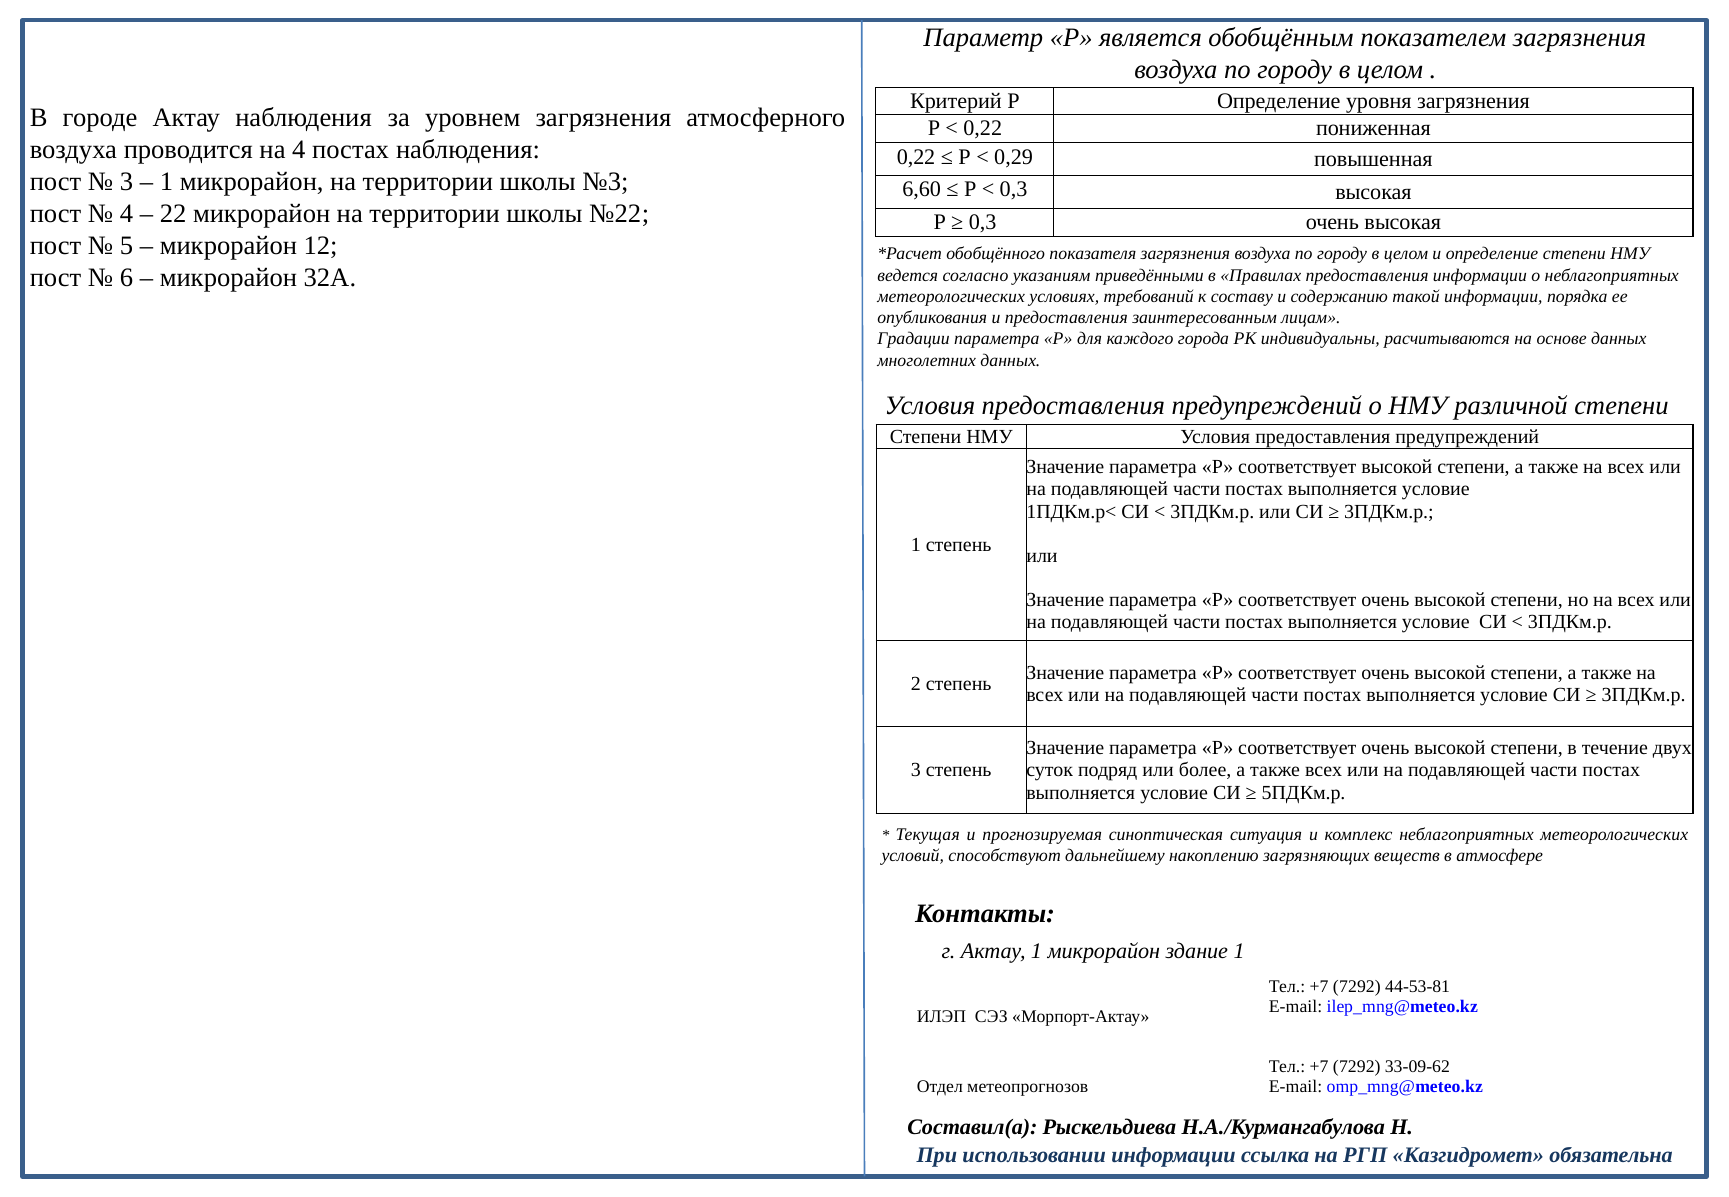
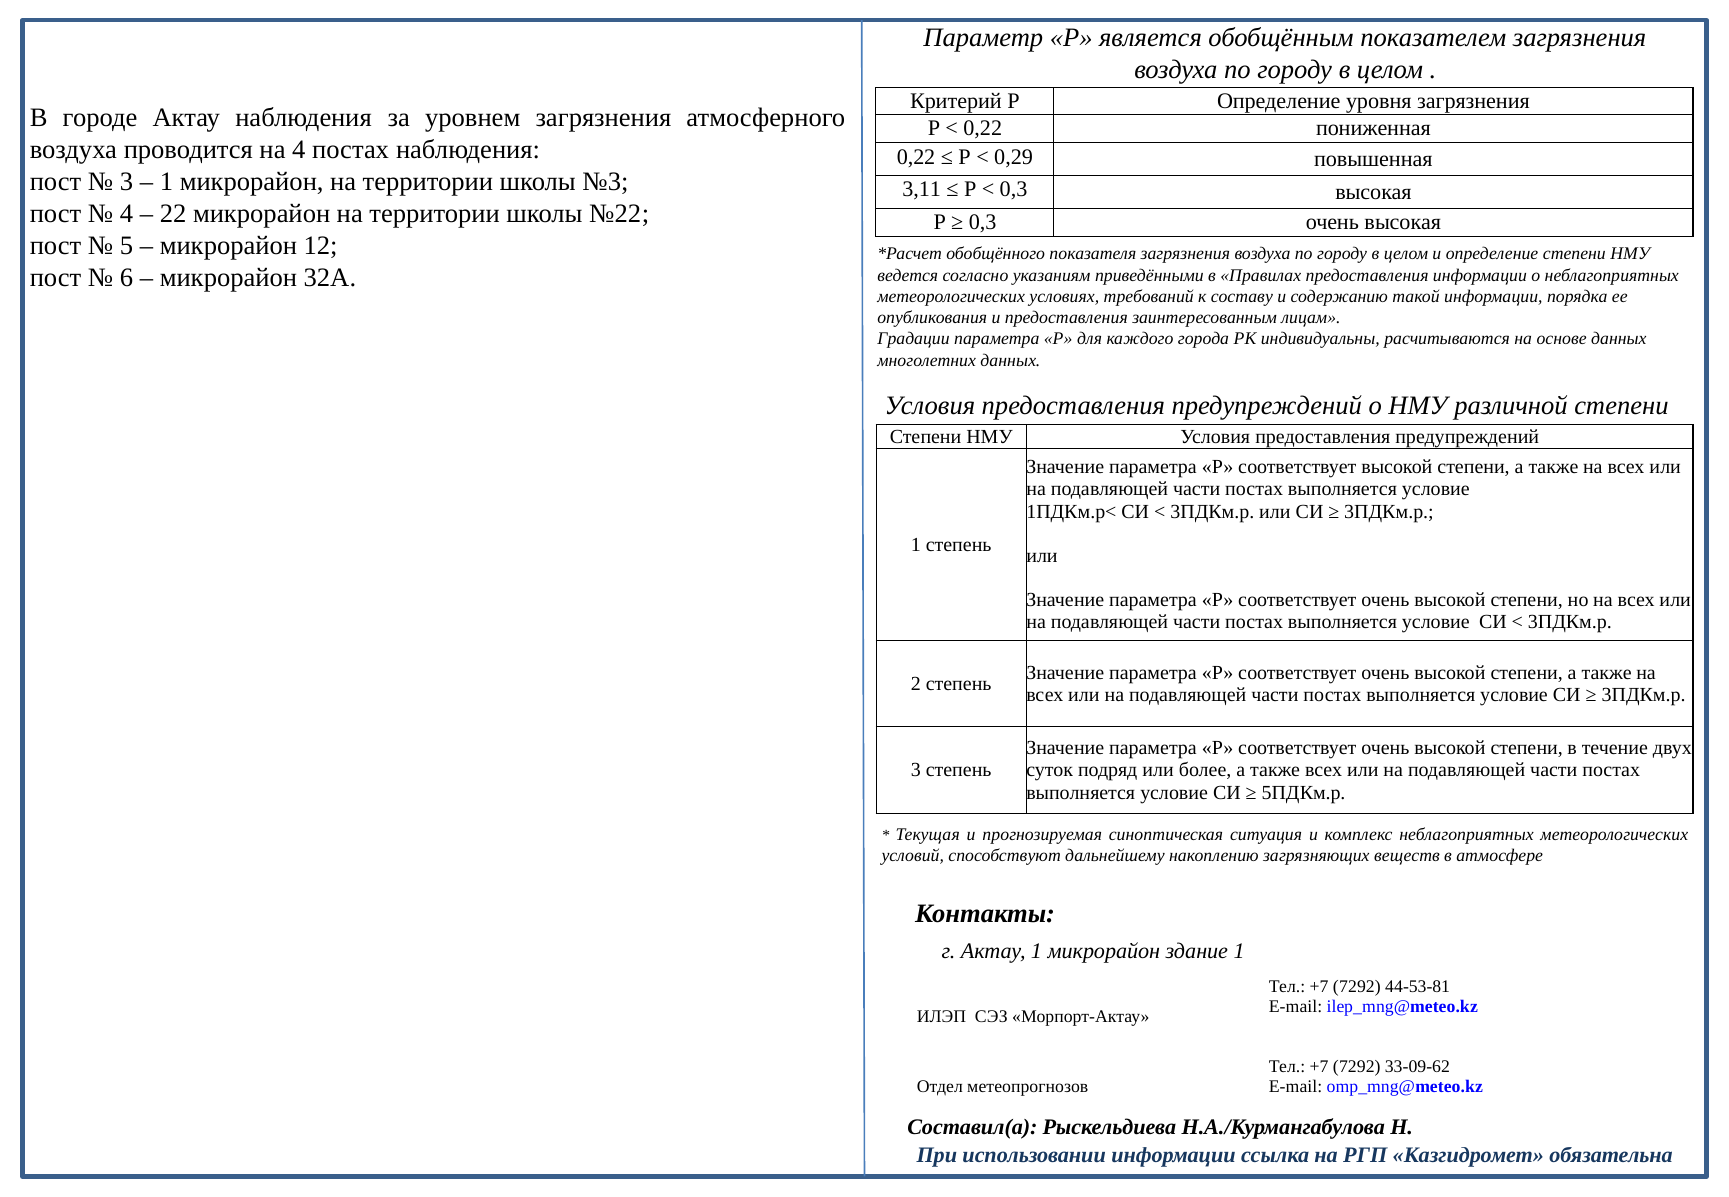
6,60: 6,60 -> 3,11
